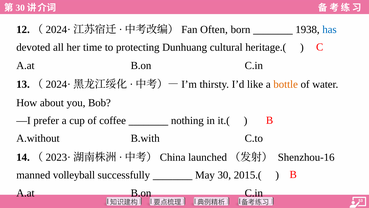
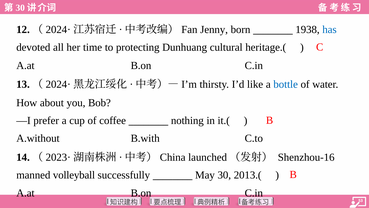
Often: Often -> Jenny
bottle colour: orange -> blue
2015.(: 2015.( -> 2013.(
